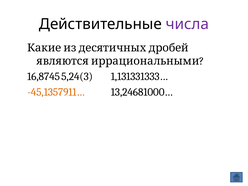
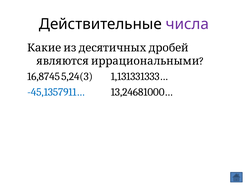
-45,1357911… colour: orange -> blue
